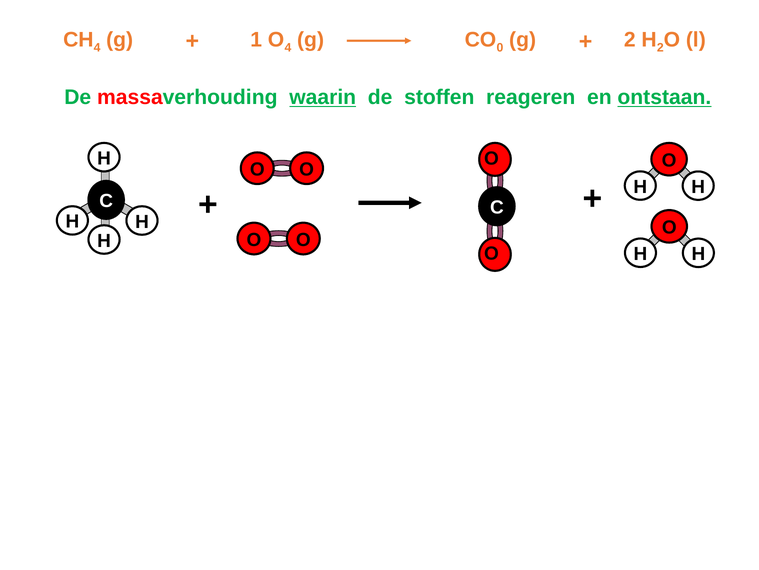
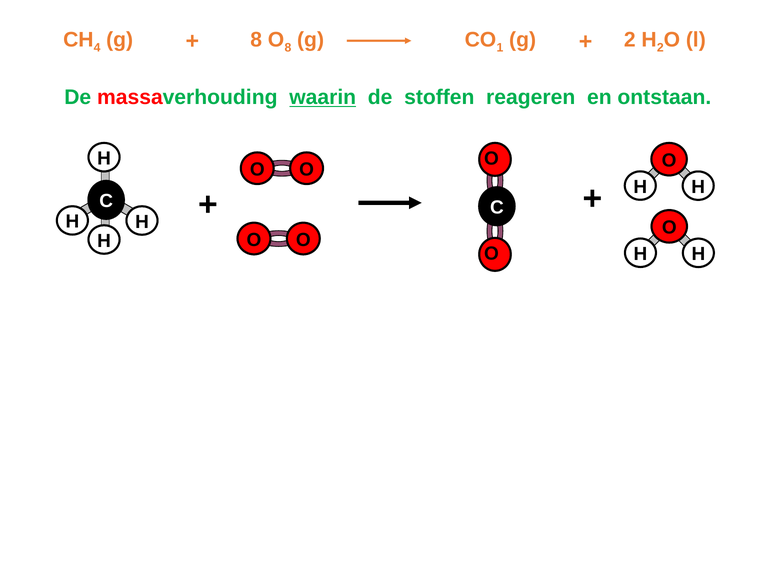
1 at (256, 40): 1 -> 8
4 at (288, 48): 4 -> 8
0 at (500, 48): 0 -> 1
ontstaan underline: present -> none
